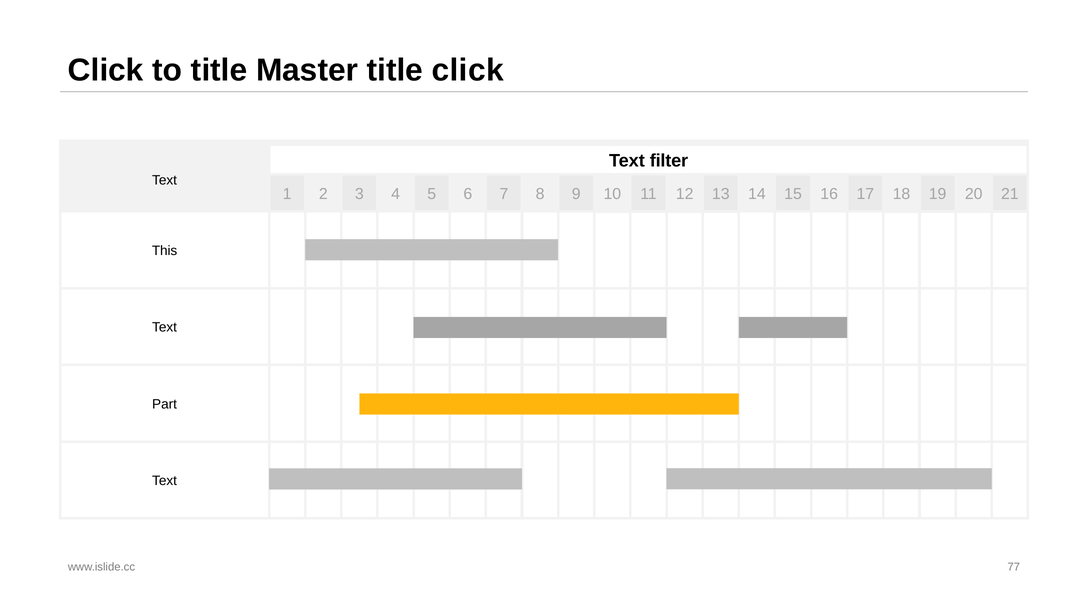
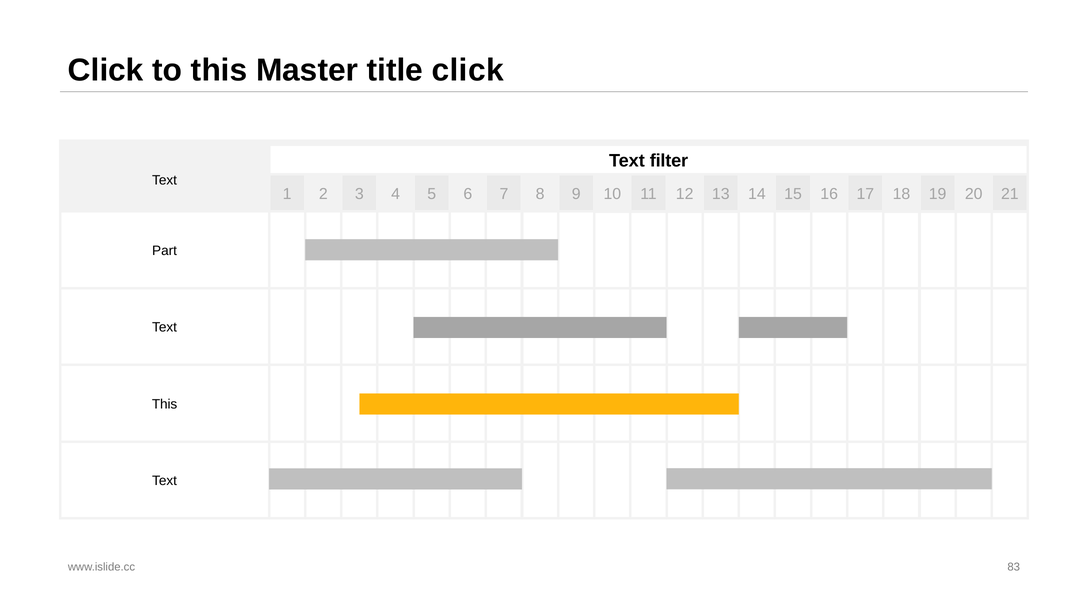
to title: title -> this
This: This -> Part
Part at (165, 404): Part -> This
77: 77 -> 83
